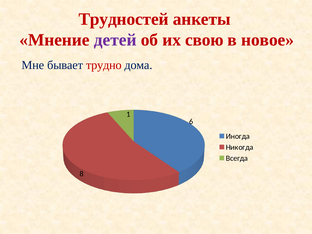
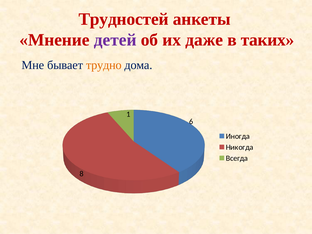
свою: свою -> даже
новое: новое -> таких
трудно colour: red -> orange
